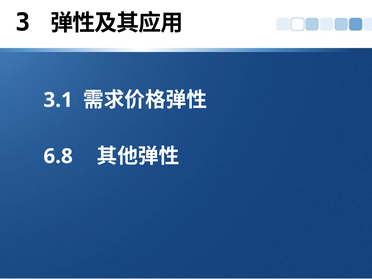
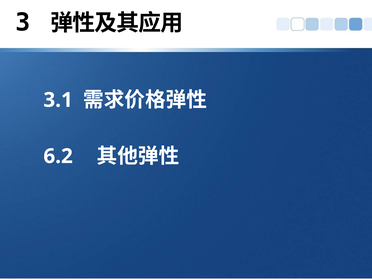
6.8: 6.8 -> 6.2
